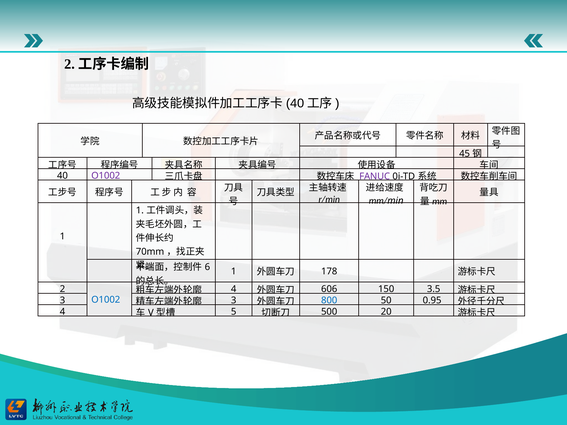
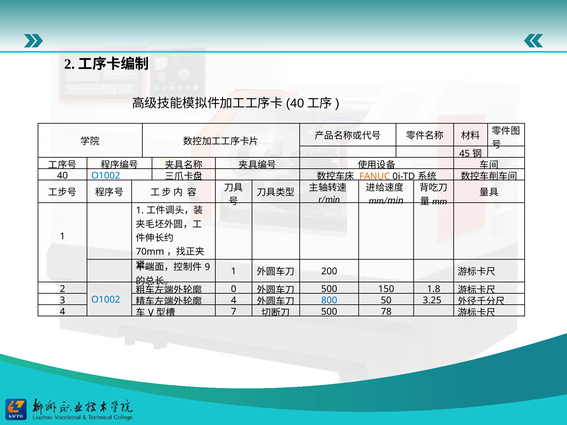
O1002 at (106, 176) colour: purple -> blue
FANUC colour: purple -> orange
6: 6 -> 9
178: 178 -> 200
4 at (234, 289): 4 -> 0
606 at (329, 289): 606 -> 500
3.5: 3.5 -> 1.8
3 at (234, 301): 3 -> 4
0.95: 0.95 -> 3.25
5: 5 -> 7
20: 20 -> 78
